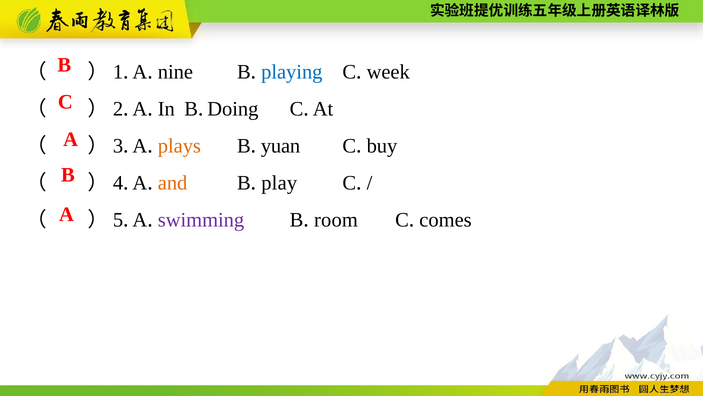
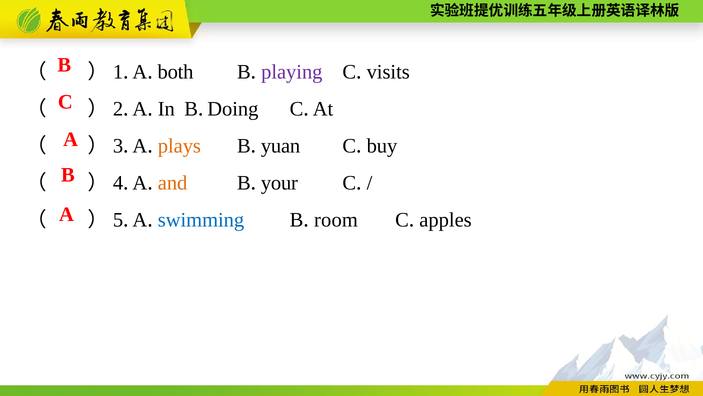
nine: nine -> both
playing colour: blue -> purple
week: week -> visits
play: play -> your
swimming colour: purple -> blue
comes: comes -> apples
